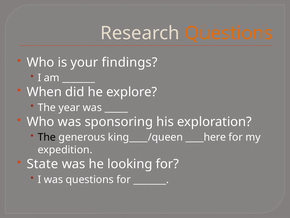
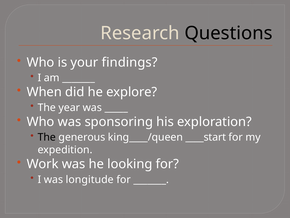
Questions at (229, 33) colour: orange -> black
____here: ____here -> ____start
State: State -> Work
was questions: questions -> longitude
